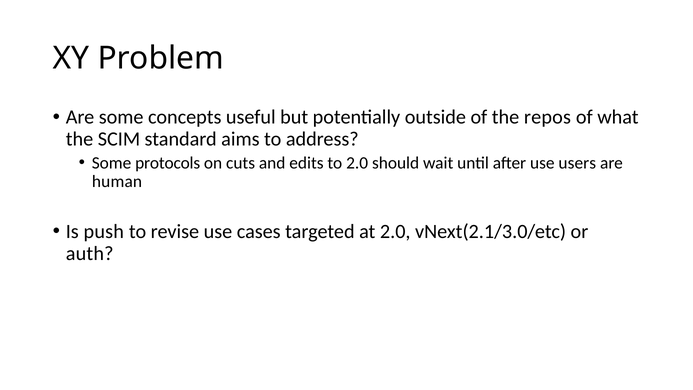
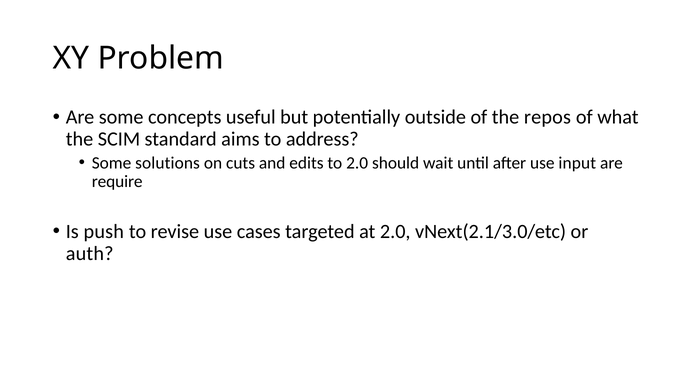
protocols: protocols -> solutions
users: users -> input
human: human -> require
